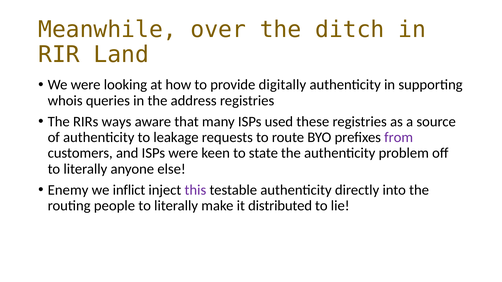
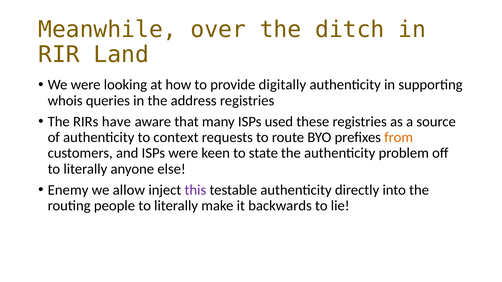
ways: ways -> have
leakage: leakage -> context
from colour: purple -> orange
inflict: inflict -> allow
distributed: distributed -> backwards
